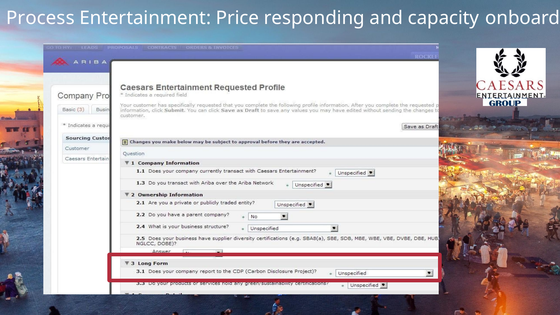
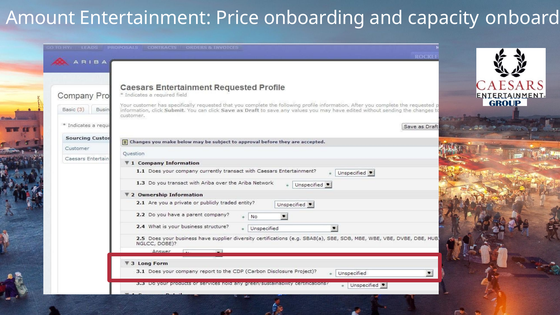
Process: Process -> Amount
Price responding: responding -> onboarding
